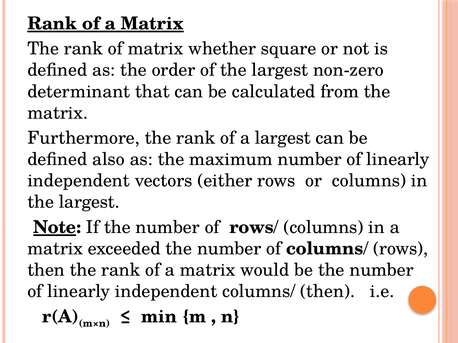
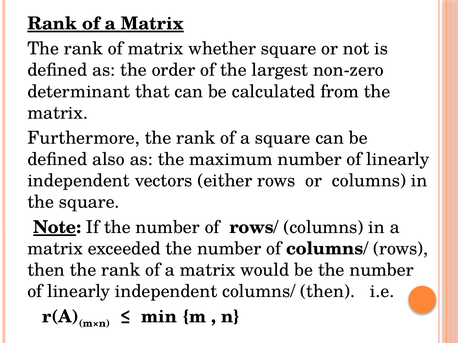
a largest: largest -> square
largest at (89, 202): largest -> square
